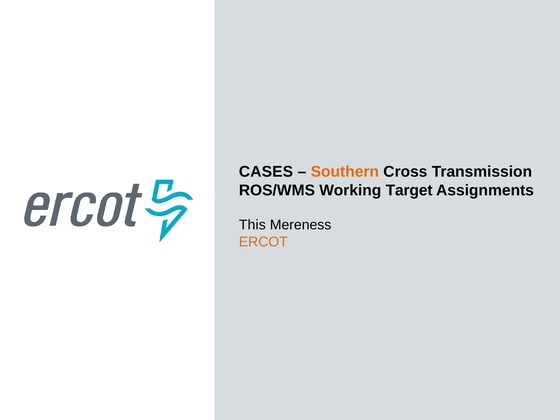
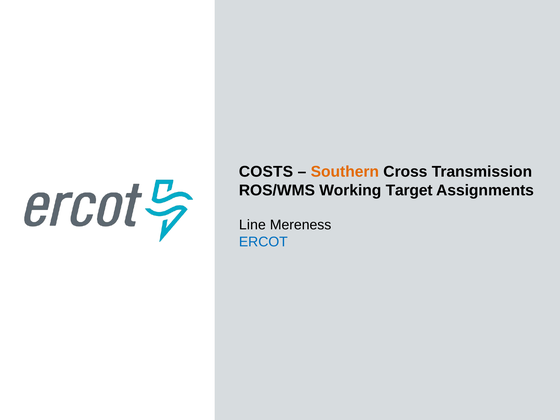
CASES: CASES -> COSTS
This: This -> Line
ERCOT colour: orange -> blue
